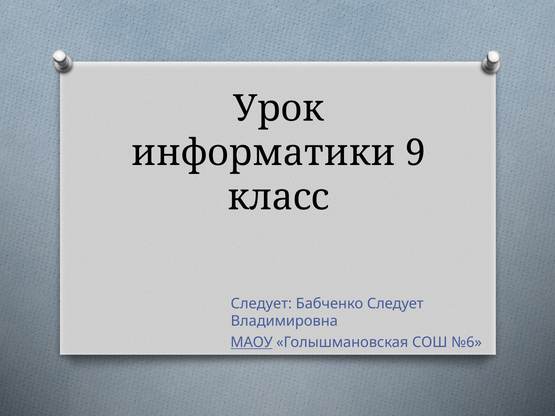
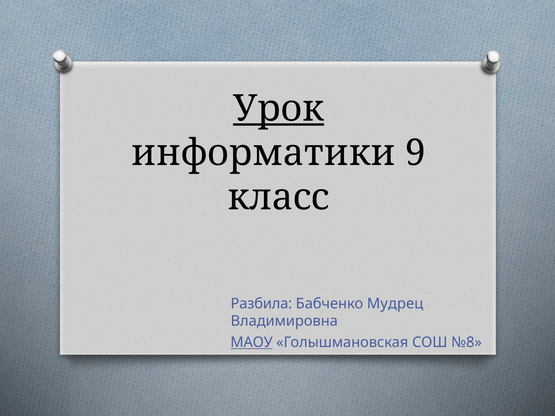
Урок underline: none -> present
Следует at (261, 304): Следует -> Разбила
Бабченко Следует: Следует -> Мудрец
№6: №6 -> №8
